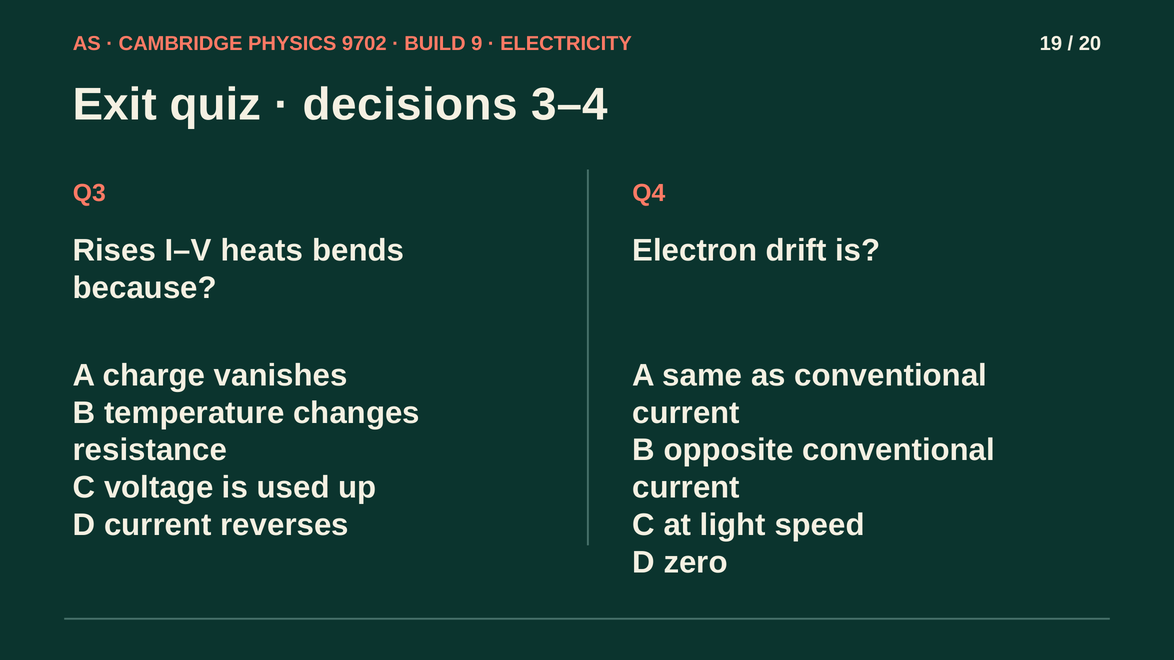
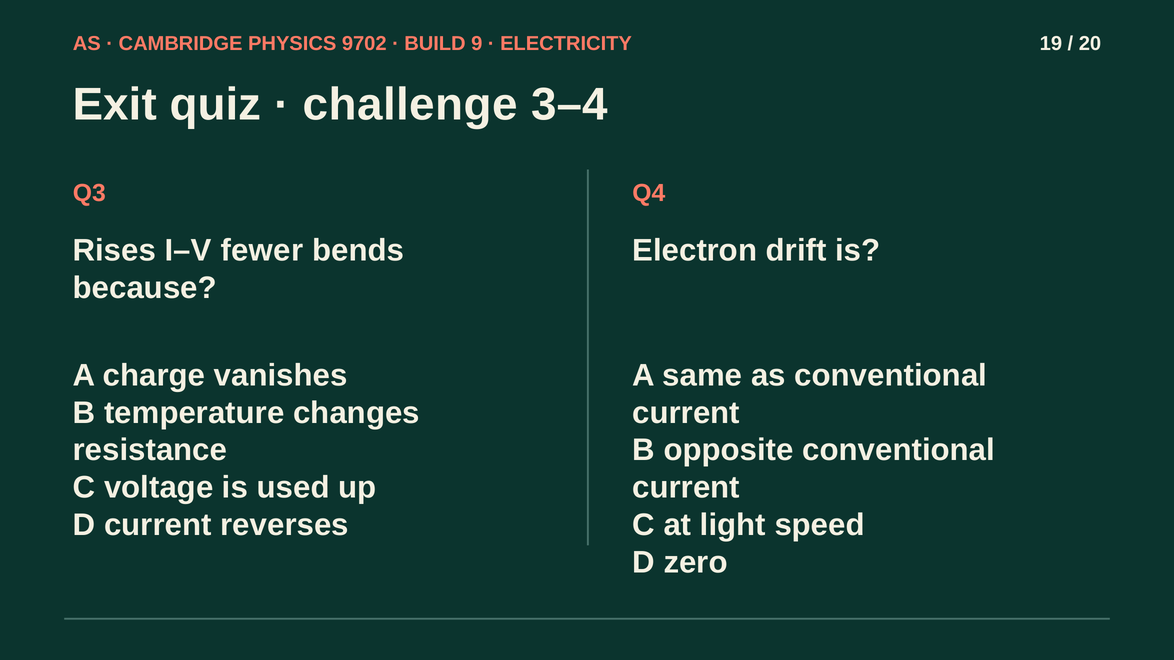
decisions: decisions -> challenge
heats: heats -> fewer
